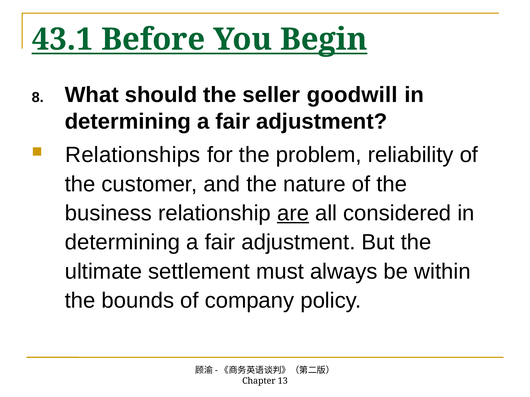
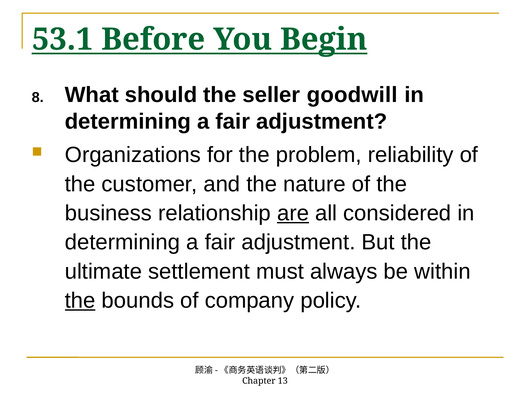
43.1: 43.1 -> 53.1
Relationships: Relationships -> Organizations
the at (80, 301) underline: none -> present
